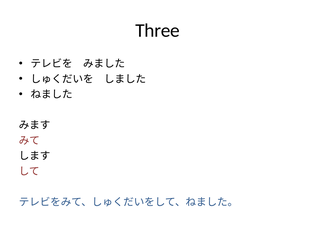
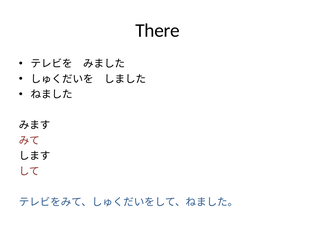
Three: Three -> There
